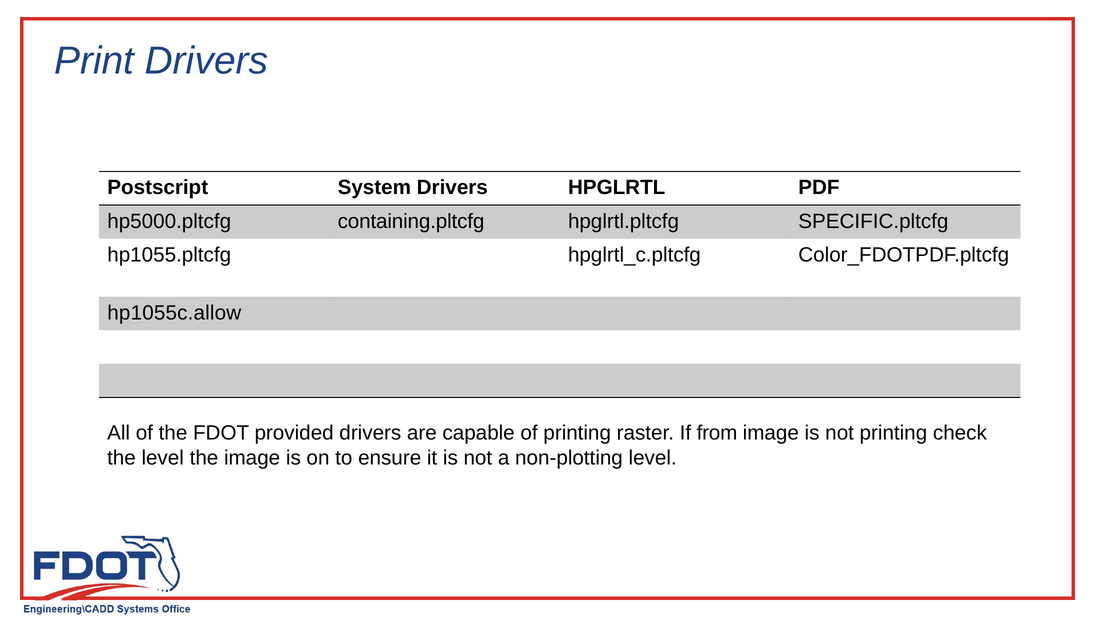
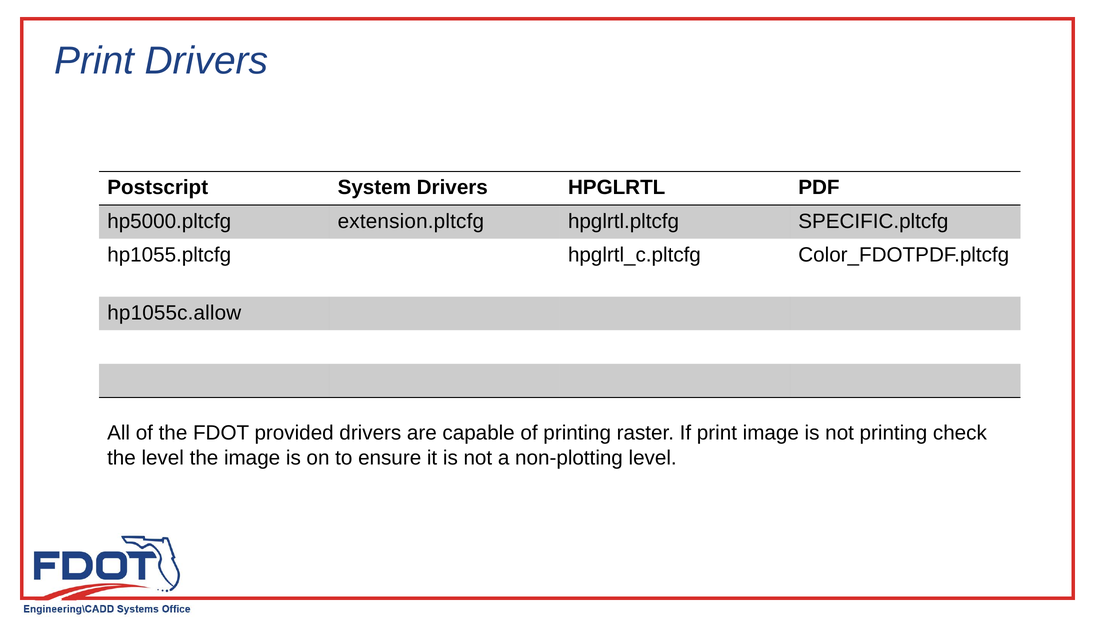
containing.pltcfg: containing.pltcfg -> extension.pltcfg
If from: from -> print
